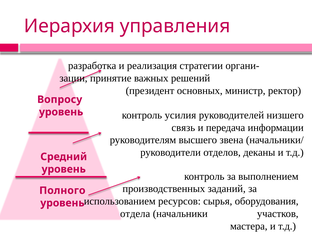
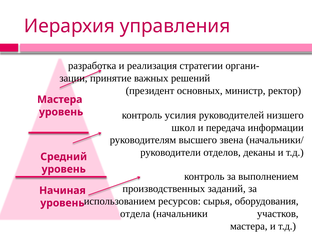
Вопросу at (60, 99): Вопросу -> Мастера
связь: связь -> школ
Полного: Полного -> Начиная
